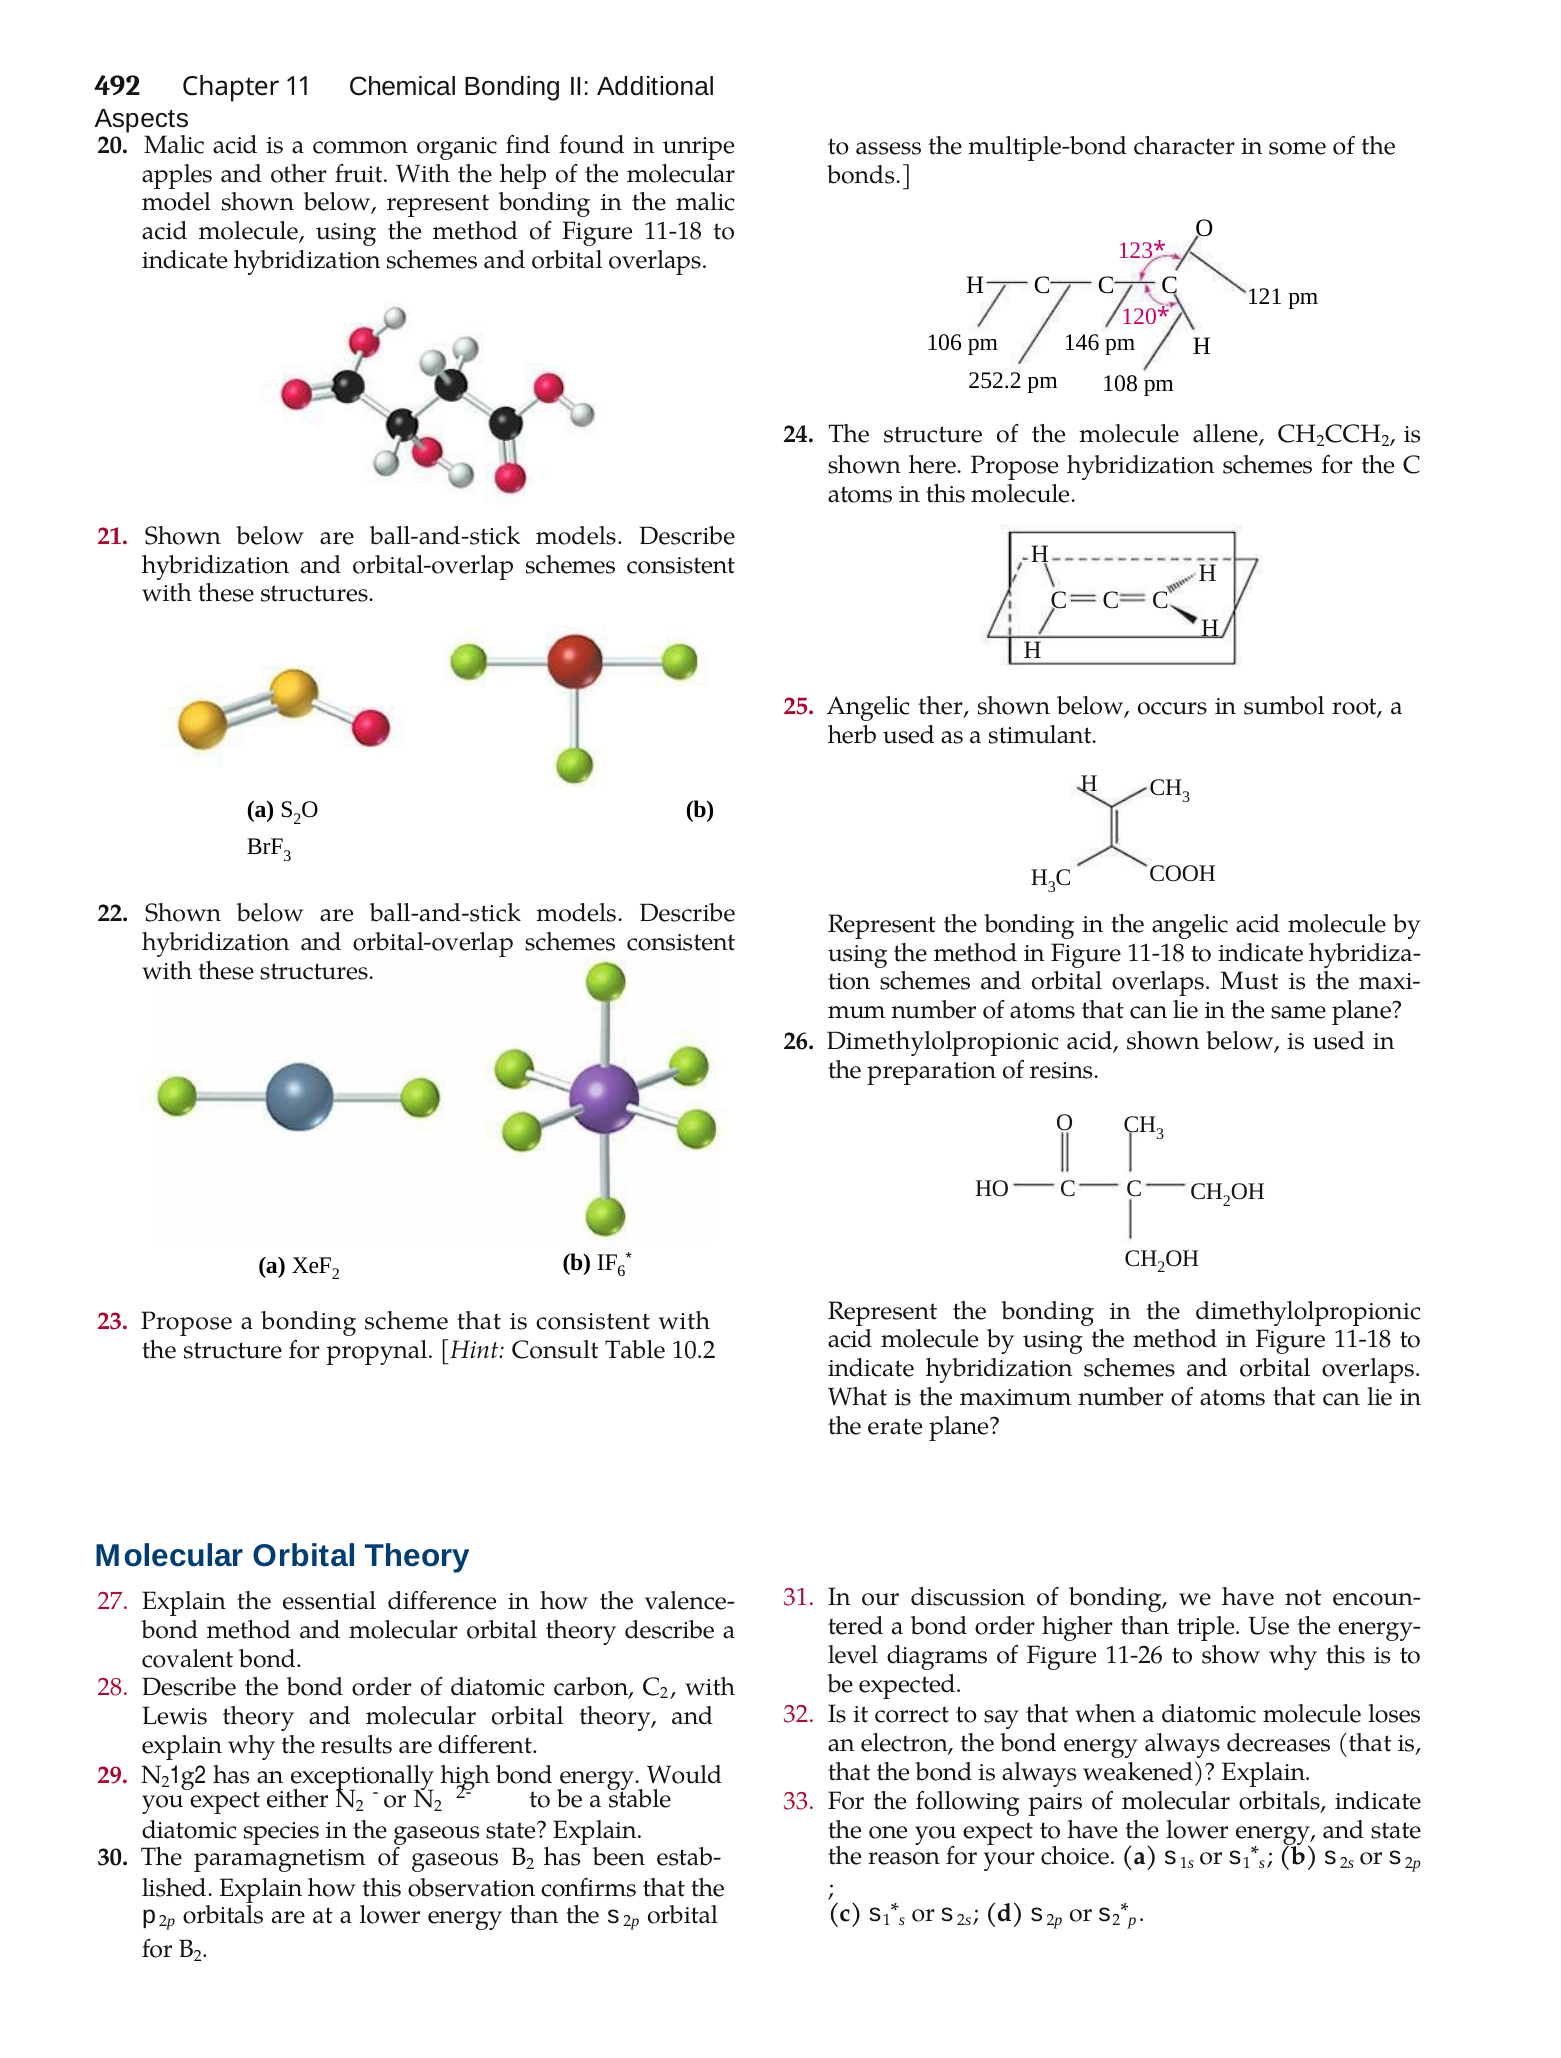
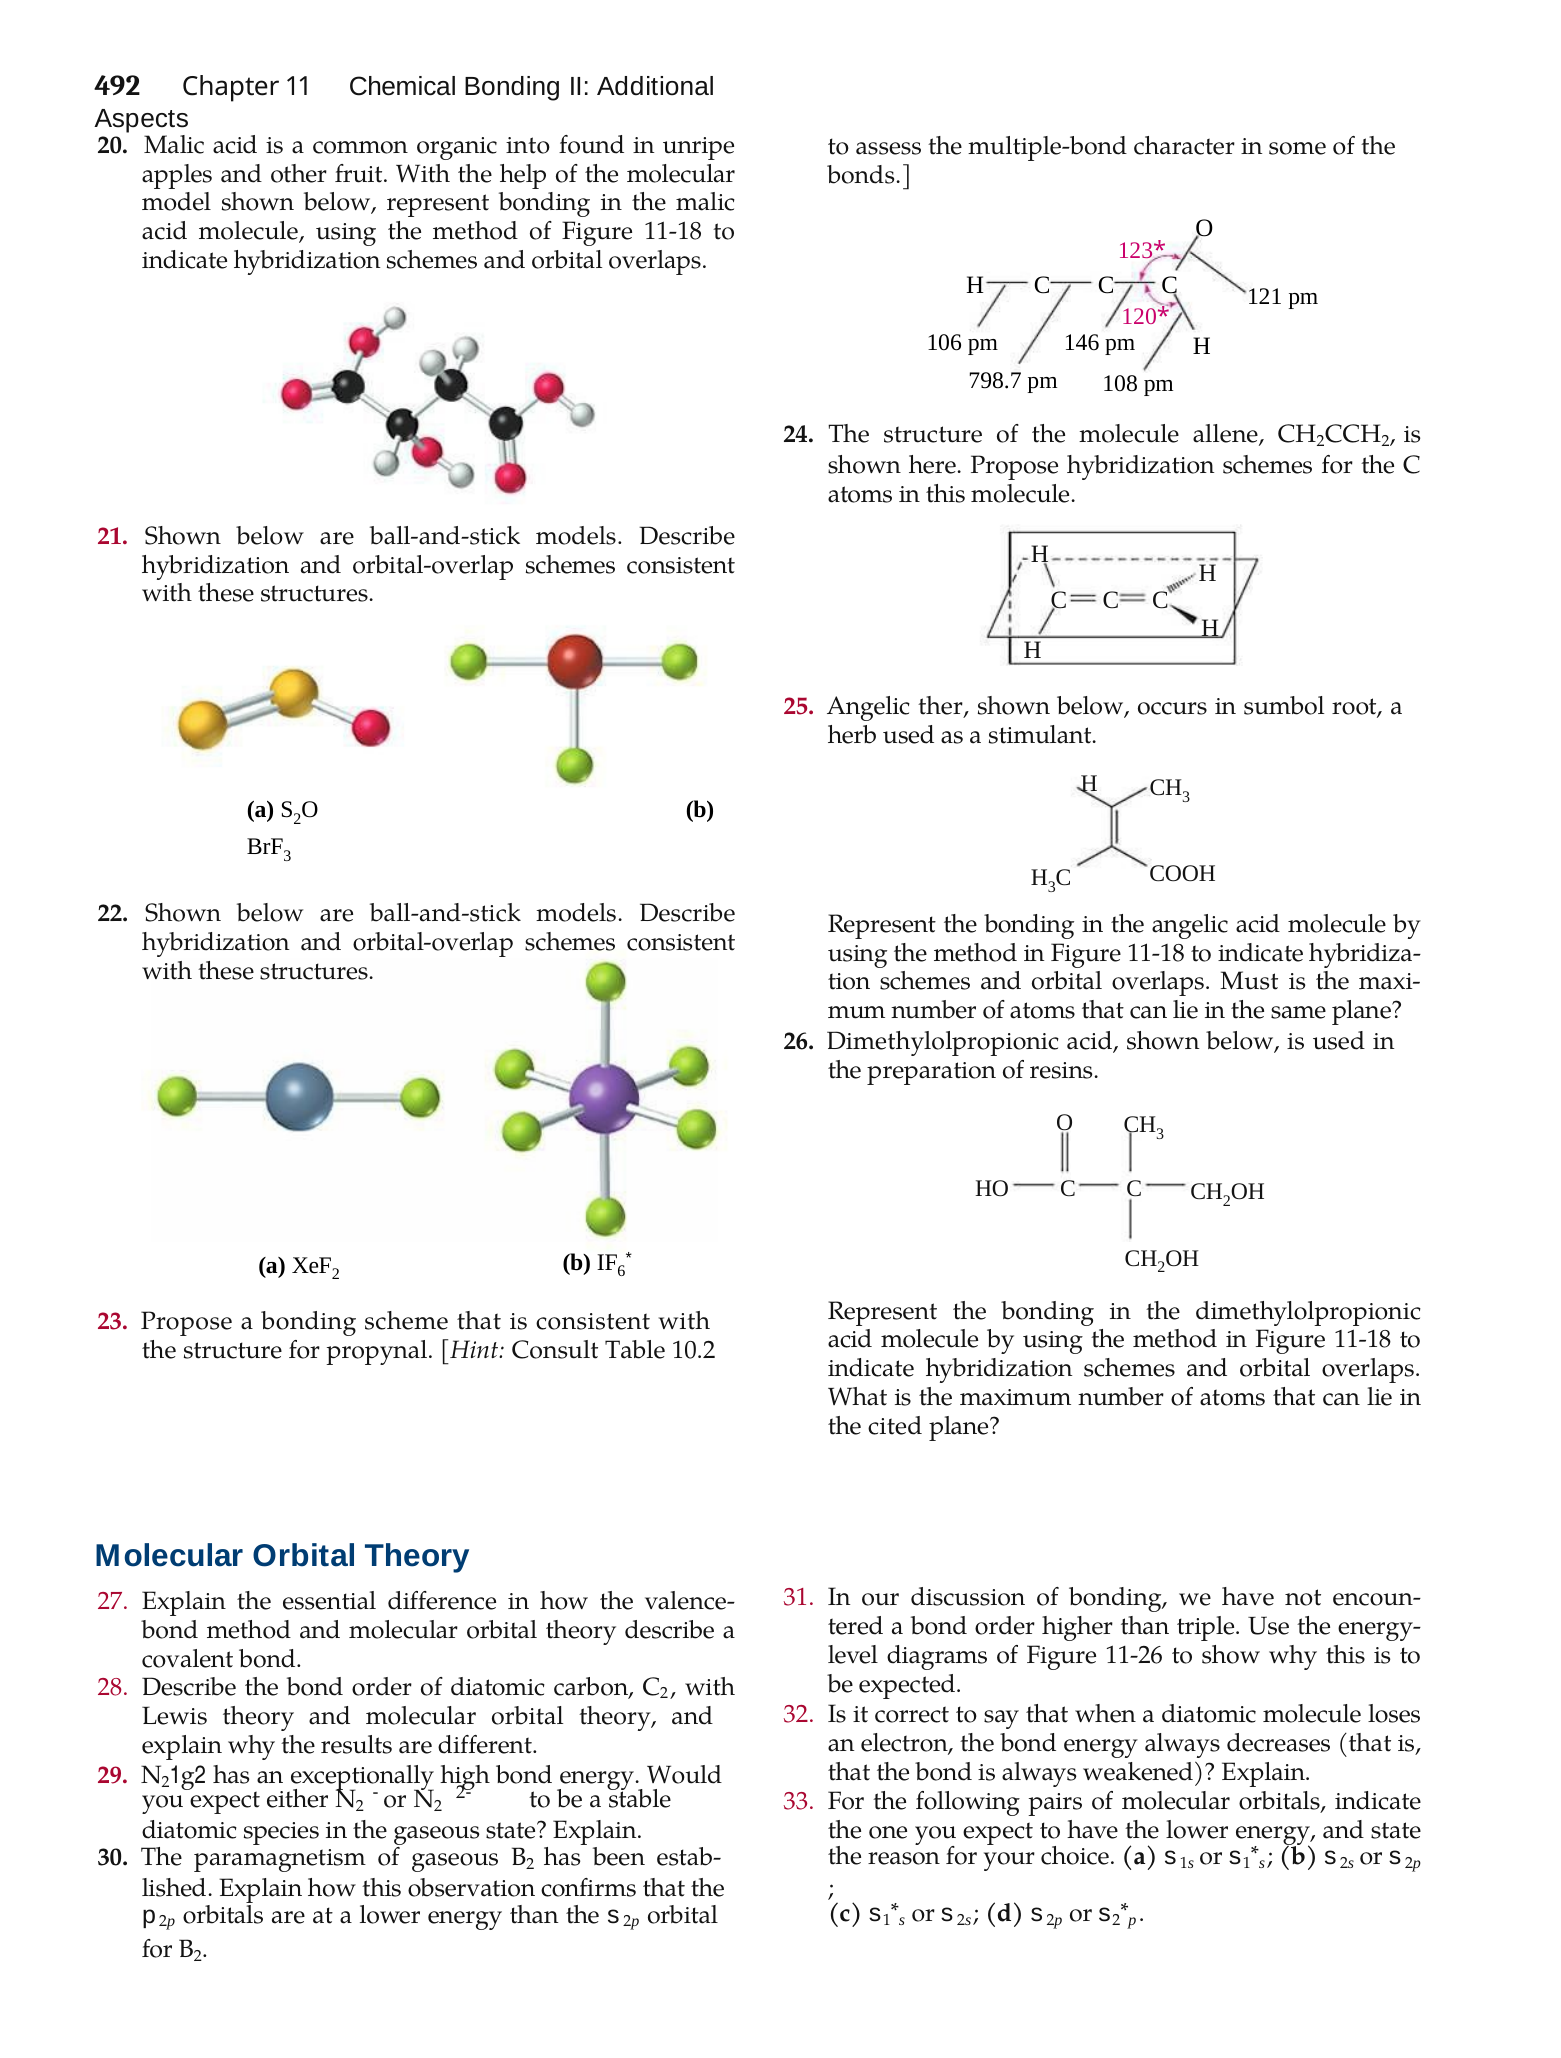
find: find -> into
252.2: 252.2 -> 798.7
erate: erate -> cited
